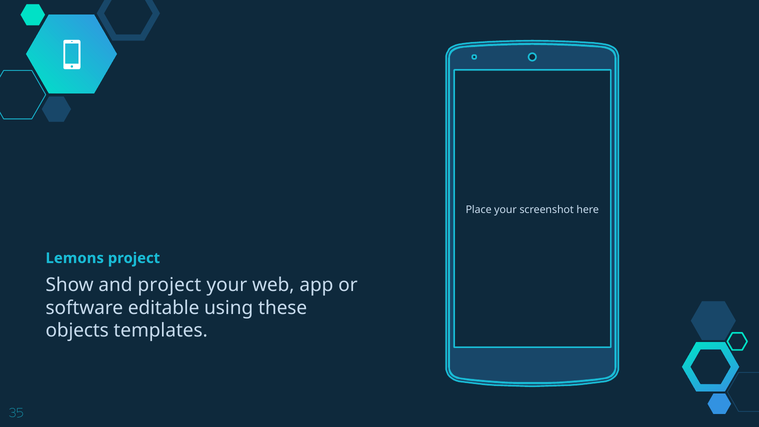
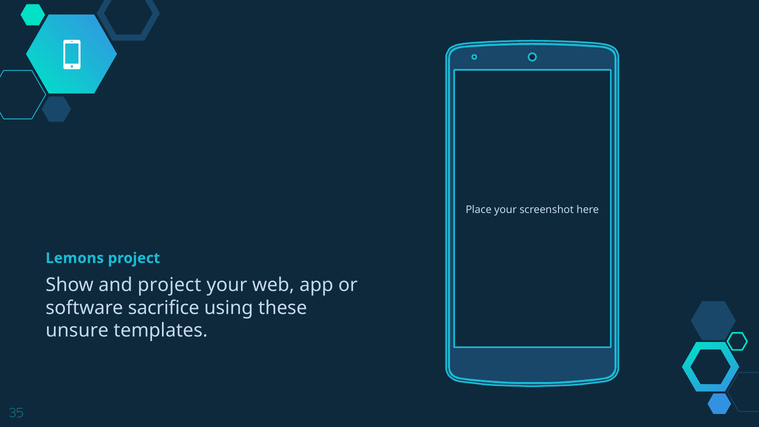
editable: editable -> sacrifice
objects: objects -> unsure
